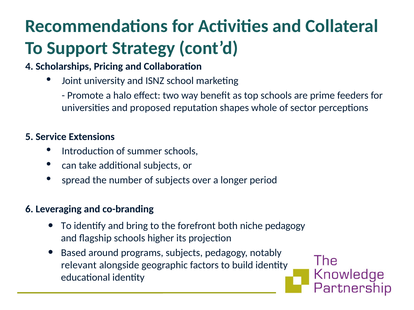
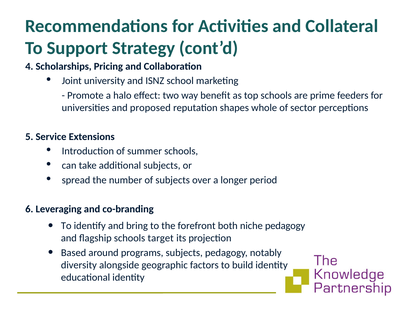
higher: higher -> target
relevant: relevant -> diversity
